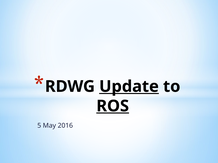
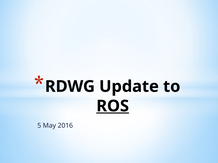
Update underline: present -> none
